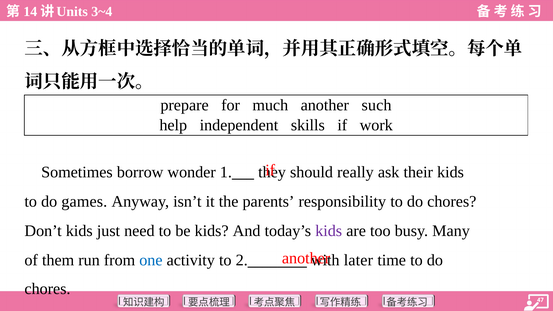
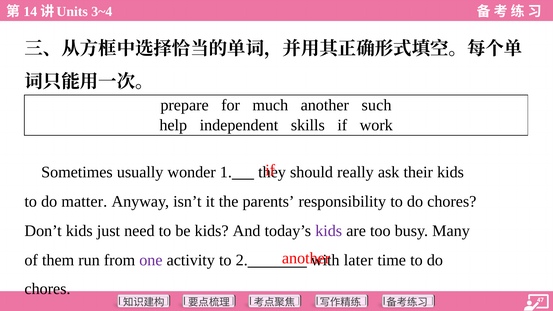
borrow: borrow -> usually
games: games -> matter
one colour: blue -> purple
